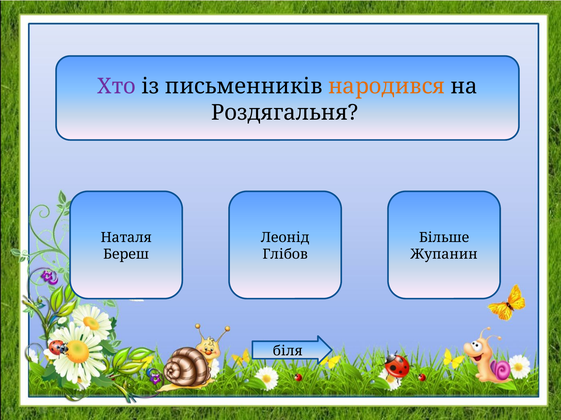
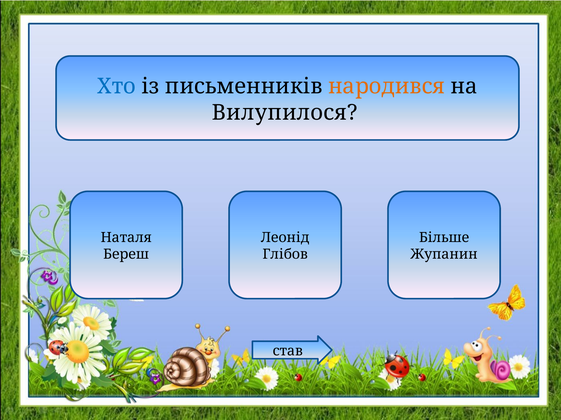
Хто colour: purple -> blue
Роздягальня: Роздягальня -> Вилупилося
біля: біля -> став
